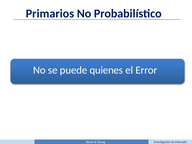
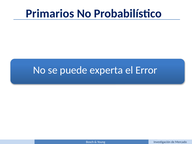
quienes: quienes -> experta
